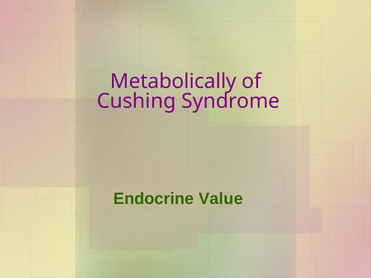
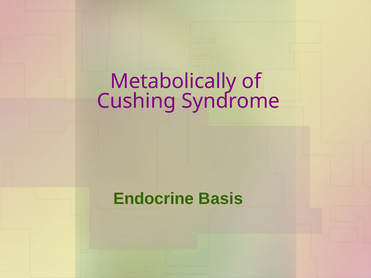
Value: Value -> Basis
